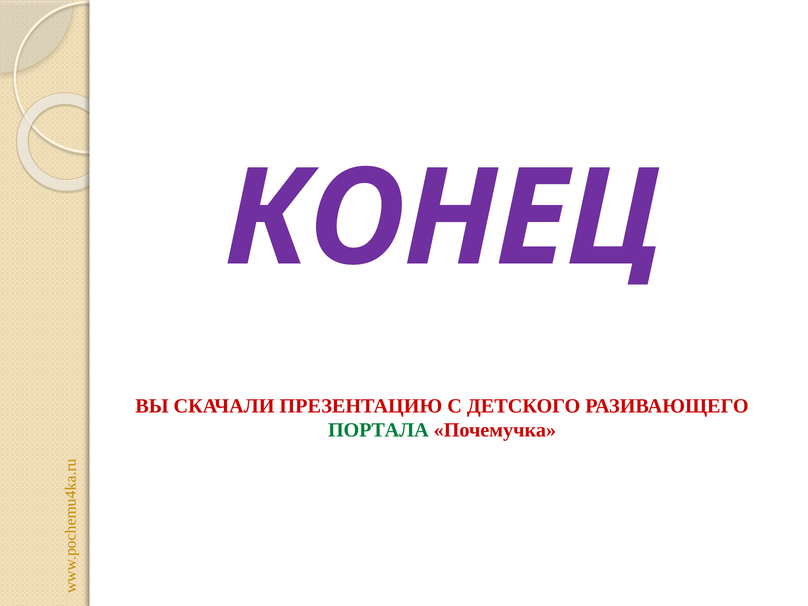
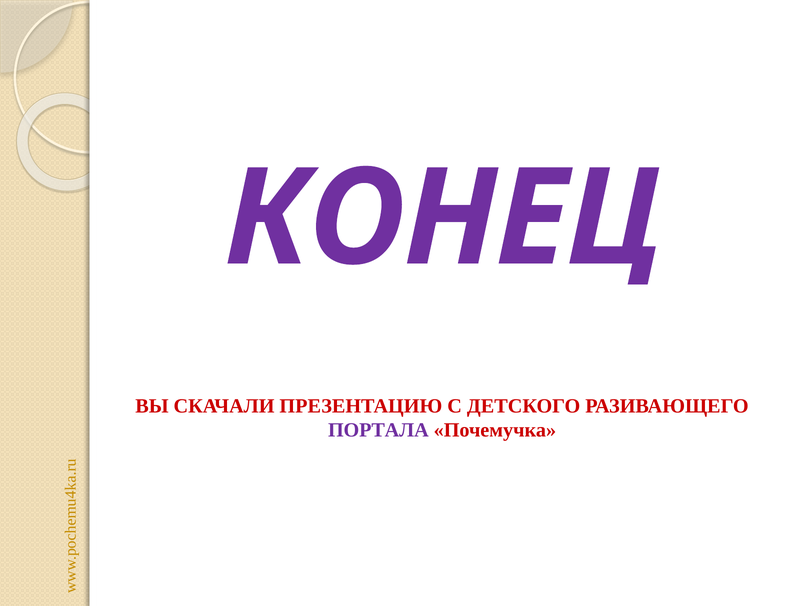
ПОРТАЛА colour: green -> purple
